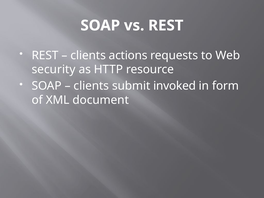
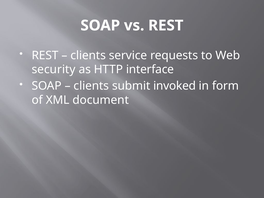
actions: actions -> service
resource: resource -> interface
